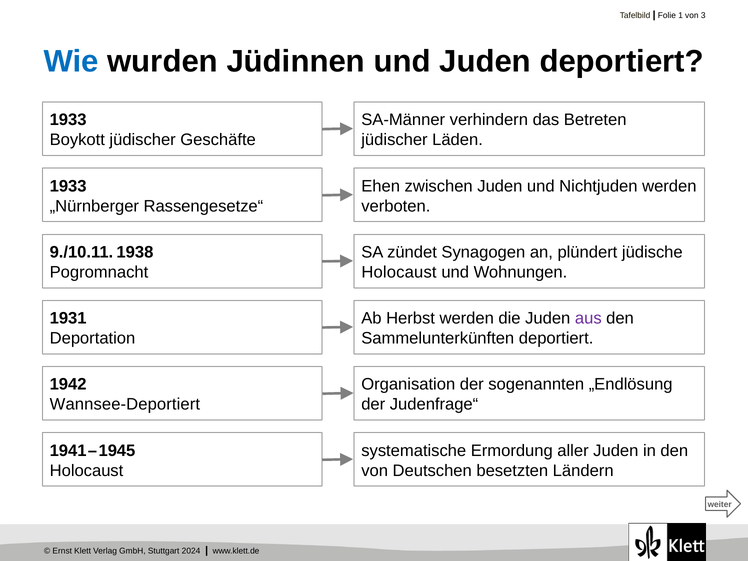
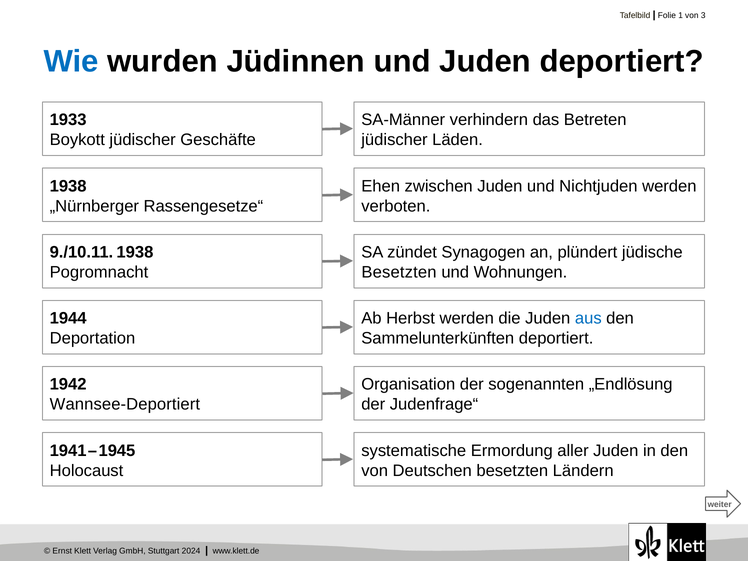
1933 at (68, 186): 1933 -> 1938
Holocaust at (399, 272): Holocaust -> Besetzten
1931: 1931 -> 1944
aus colour: purple -> blue
